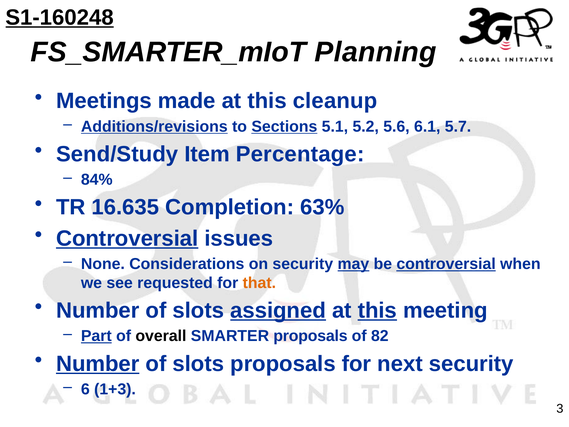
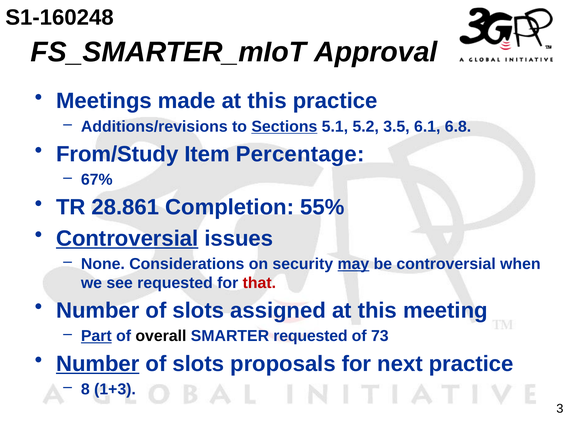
S1-160248 underline: present -> none
Planning: Planning -> Approval
this cleanup: cleanup -> practice
Additions/revisions underline: present -> none
5.6: 5.6 -> 3.5
5.7: 5.7 -> 6.8
Send/Study: Send/Study -> From/Study
84%: 84% -> 67%
16.635: 16.635 -> 28.861
63%: 63% -> 55%
controversial at (446, 264) underline: present -> none
that colour: orange -> red
assigned underline: present -> none
this at (377, 310) underline: present -> none
SMARTER proposals: proposals -> requested
82: 82 -> 73
next security: security -> practice
6: 6 -> 8
